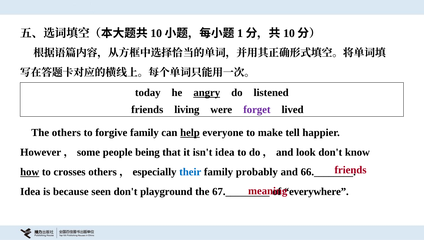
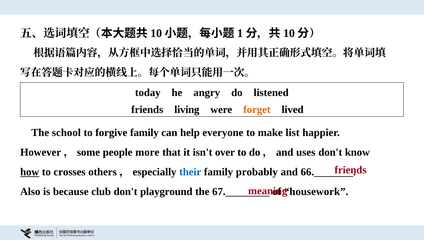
angry underline: present -> none
forget colour: purple -> orange
others: others -> school
help underline: present -> none
tell: tell -> list
being: being -> more
isn't idea: idea -> over
look: look -> uses
Idea at (30, 191): Idea -> Also
seen: seen -> club
everywhere: everywhere -> housework
